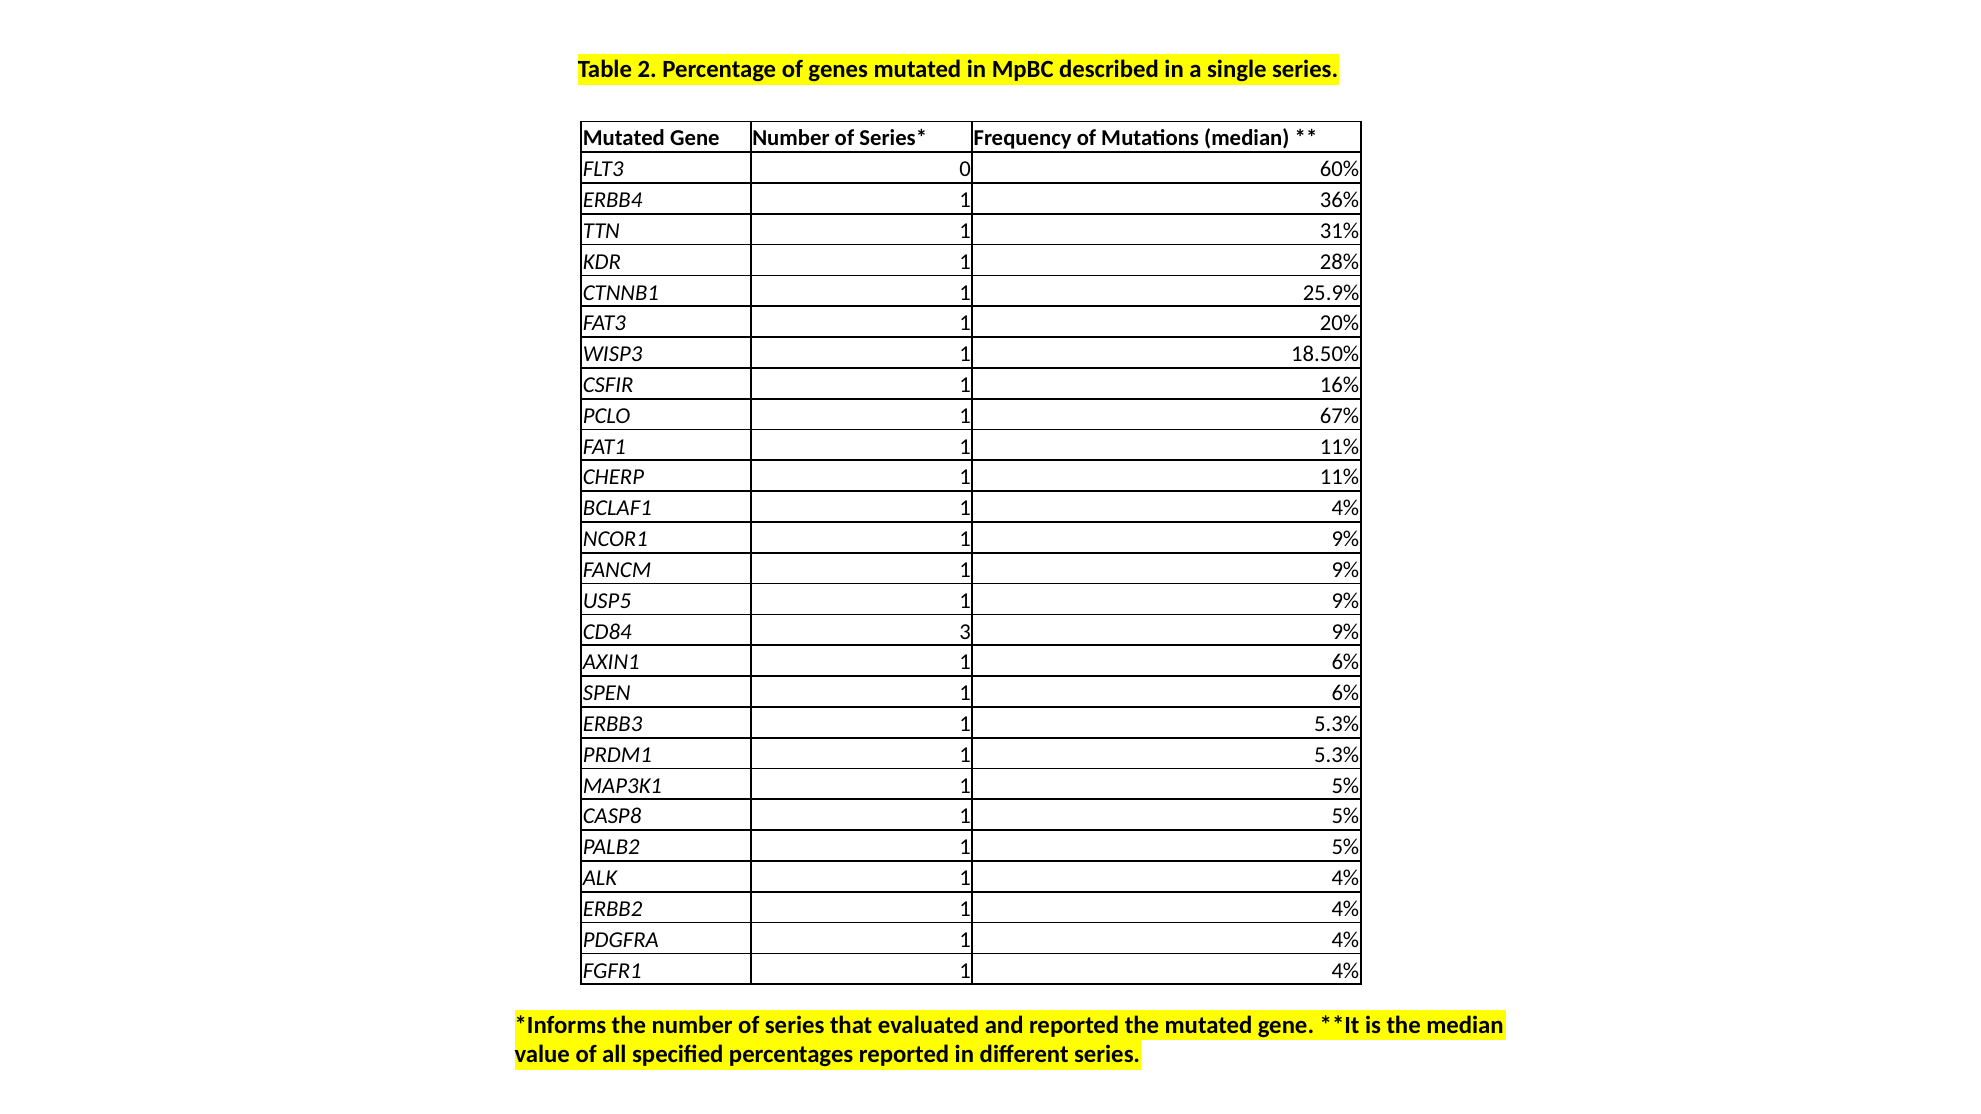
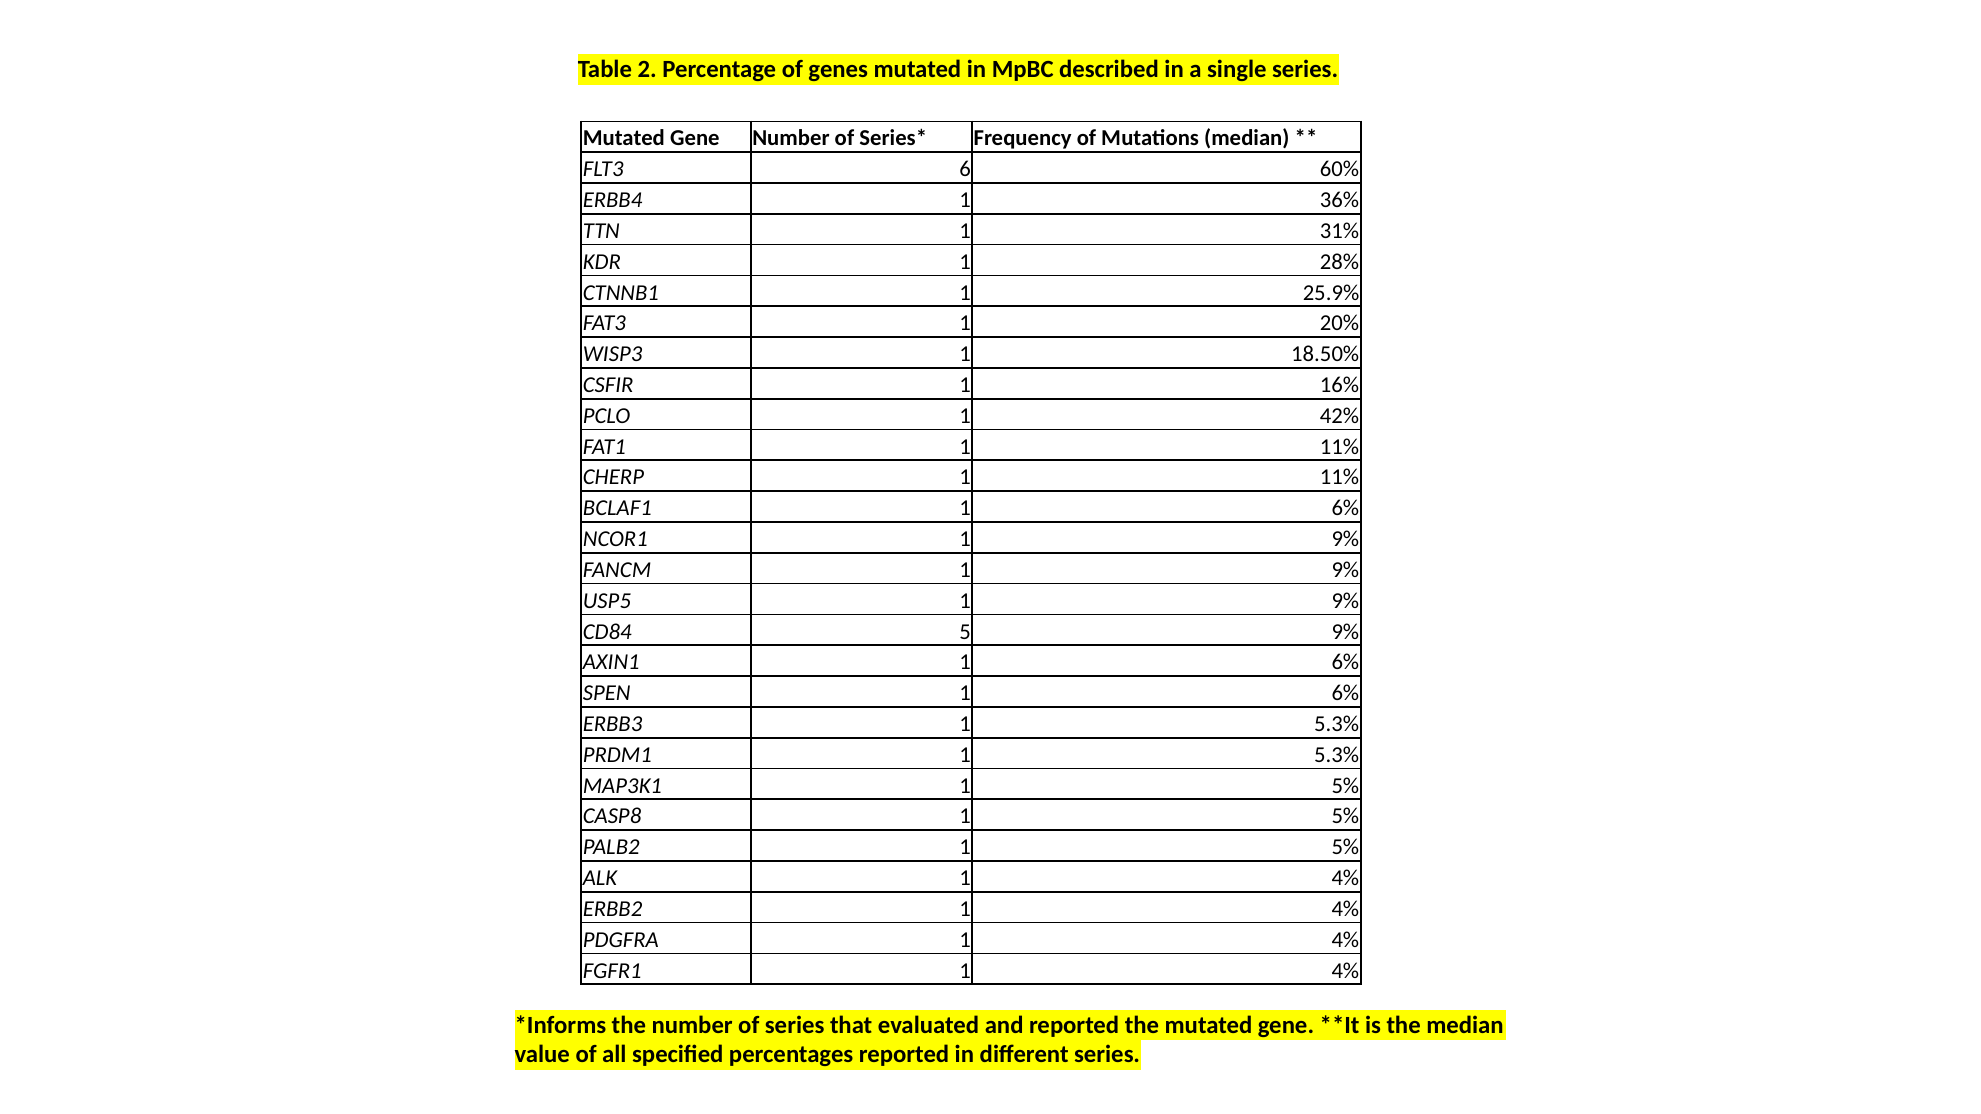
0: 0 -> 6
67%: 67% -> 42%
BCLAF1 1 4%: 4% -> 6%
3: 3 -> 5
